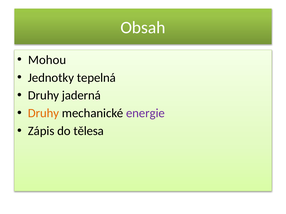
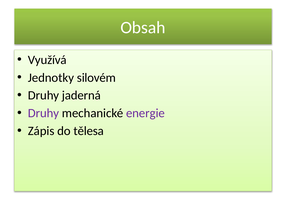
Mohou: Mohou -> Využívá
tepelná: tepelná -> silovém
Druhy at (43, 113) colour: orange -> purple
